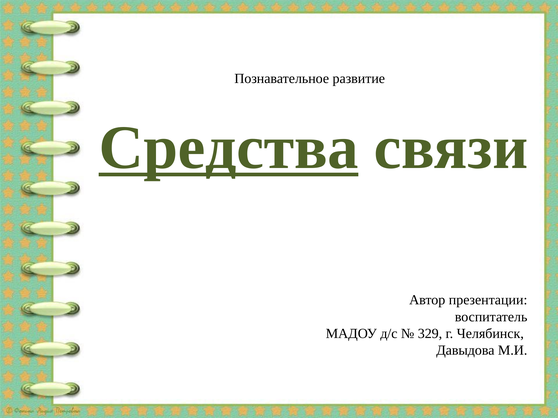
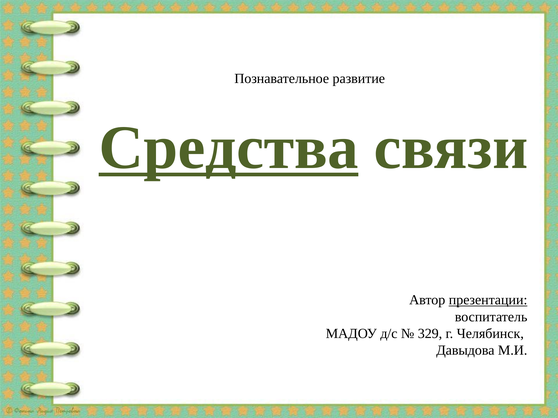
презентации underline: none -> present
